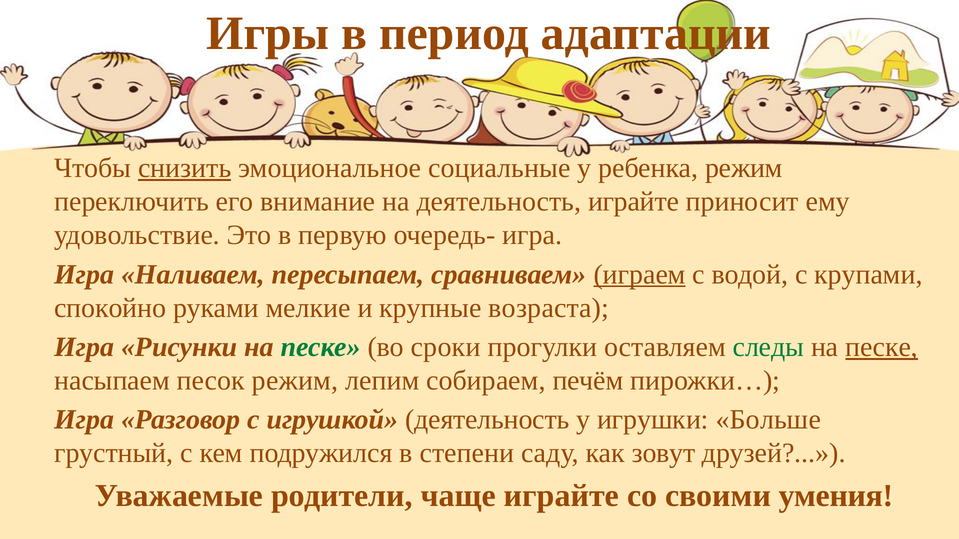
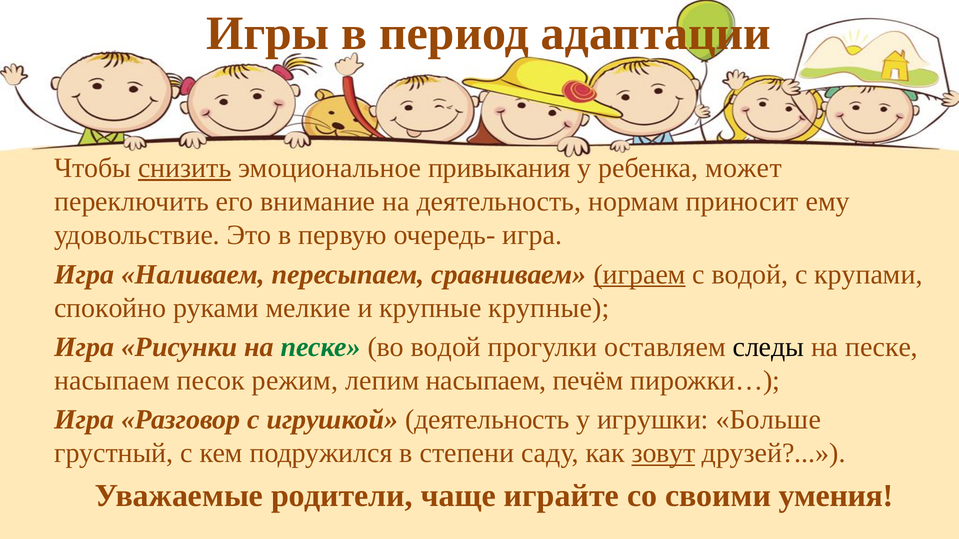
социальные: социальные -> привыкания
ребенка режим: режим -> может
деятельность играйте: играйте -> нормам
крупные возраста: возраста -> крупные
во сроки: сроки -> водой
следы colour: green -> black
песке at (882, 347) underline: present -> none
лепим собираем: собираем -> насыпаем
зовут underline: none -> present
